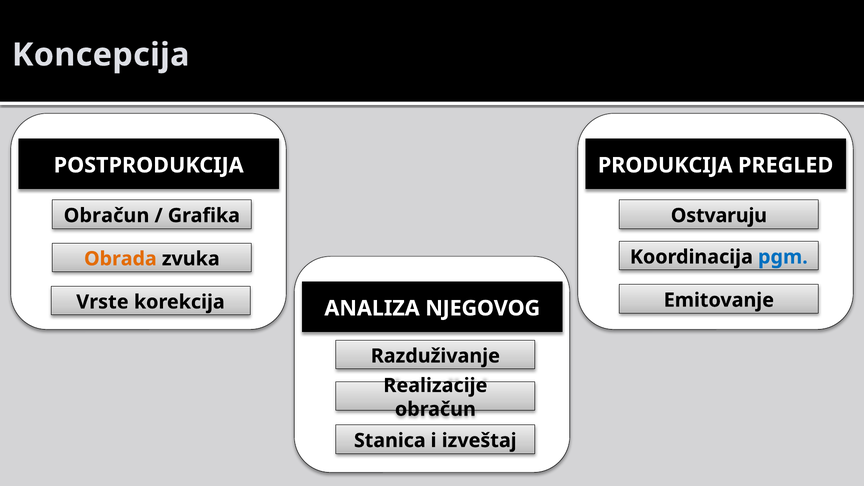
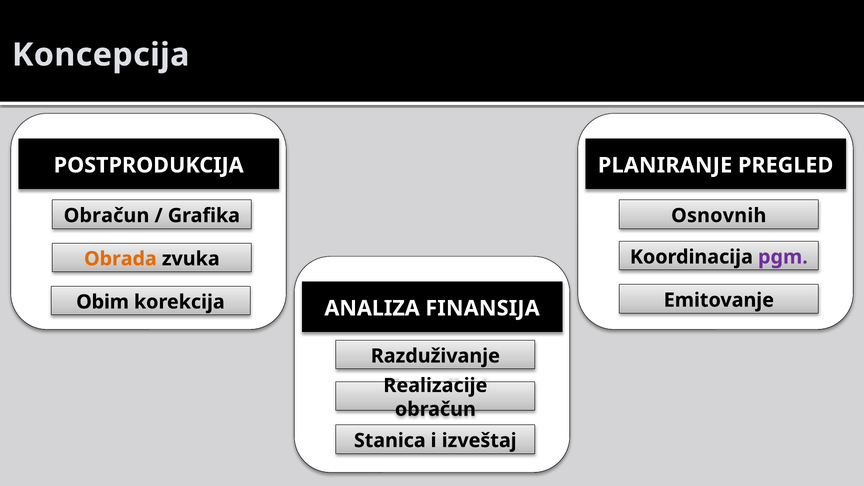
PRODUKCIJA: PRODUKCIJA -> PLANIRANJE
Ostvaruju: Ostvaruju -> Osnovnih
pgm colour: blue -> purple
Vrste: Vrste -> Obim
NJEGOVOG: NJEGOVOG -> FINANSIJA
